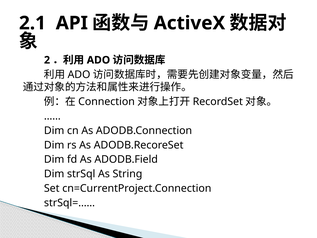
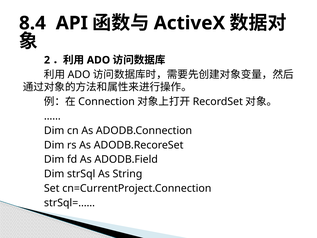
2.1: 2.1 -> 8.4
